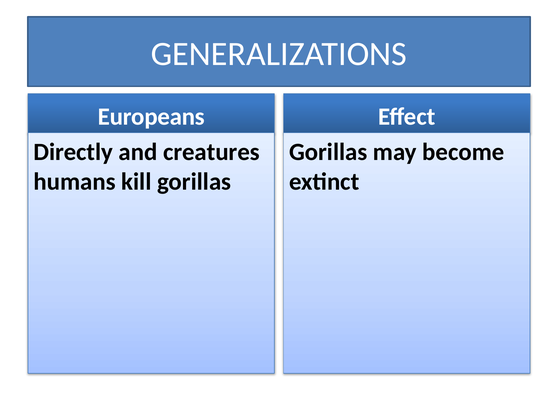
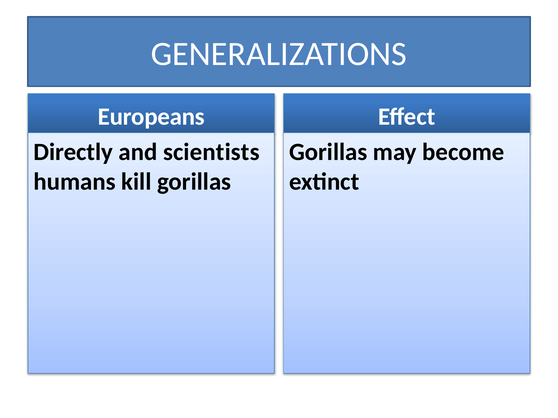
creatures: creatures -> scientists
